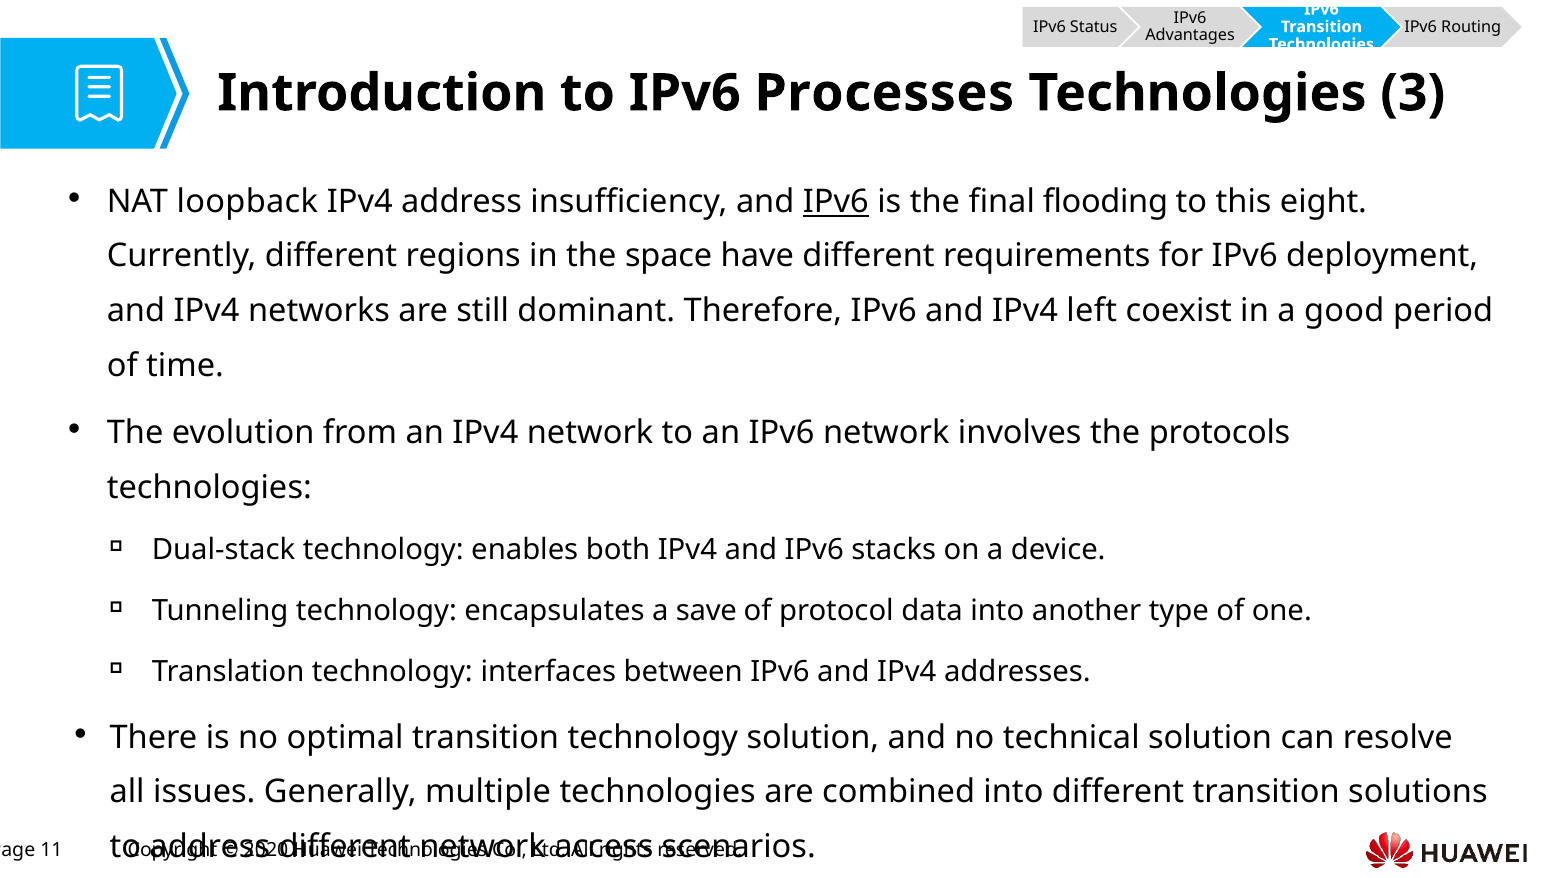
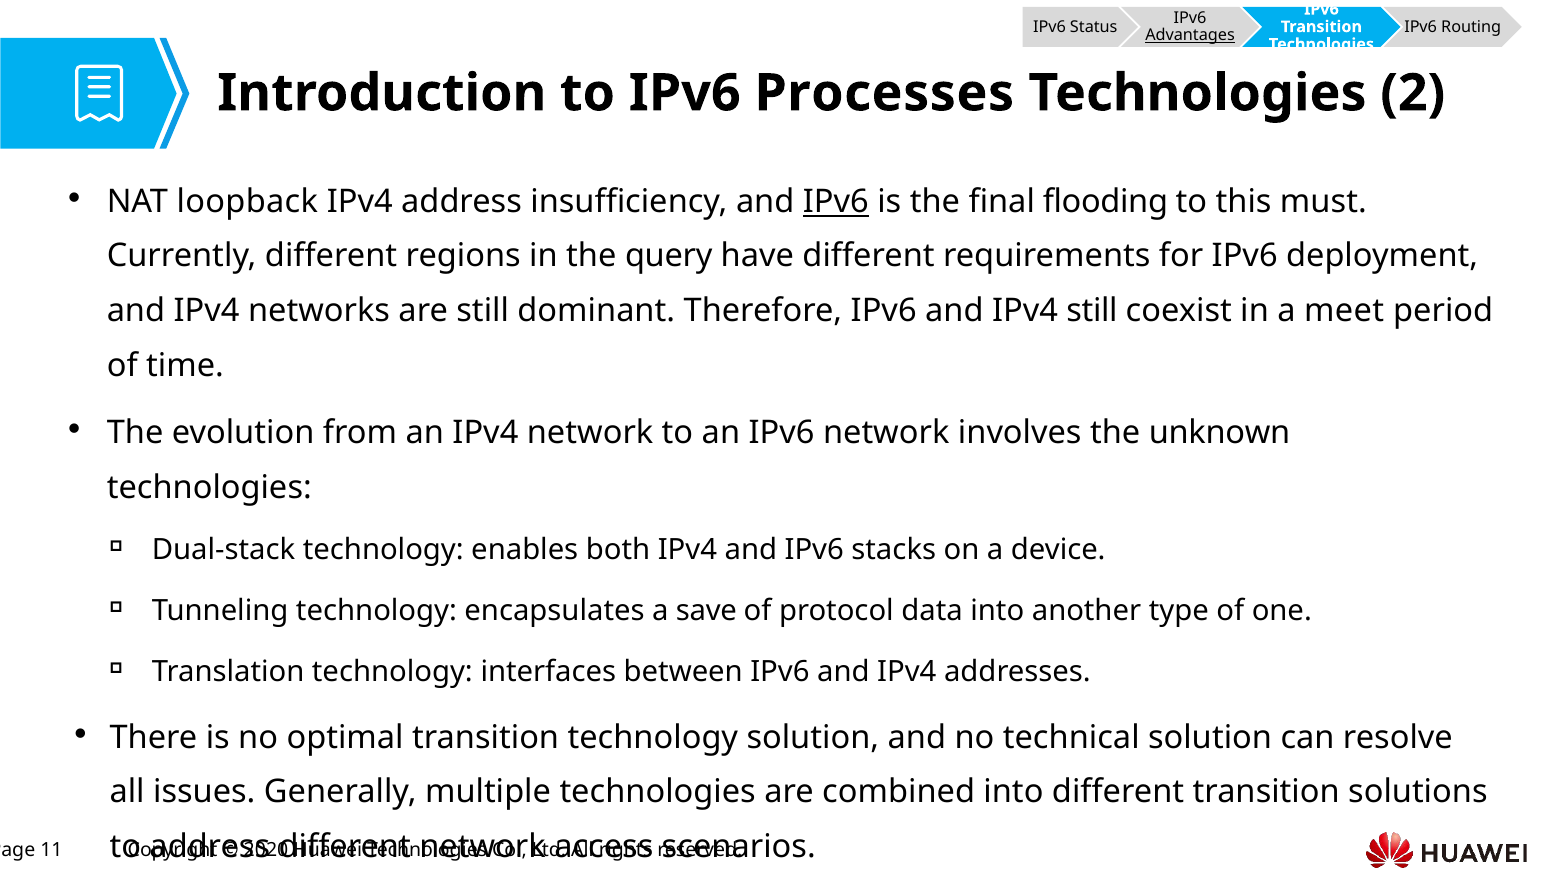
Advantages underline: none -> present
3: 3 -> 2
eight: eight -> must
space: space -> query
IPv4 left: left -> still
good: good -> meet
protocols: protocols -> unknown
